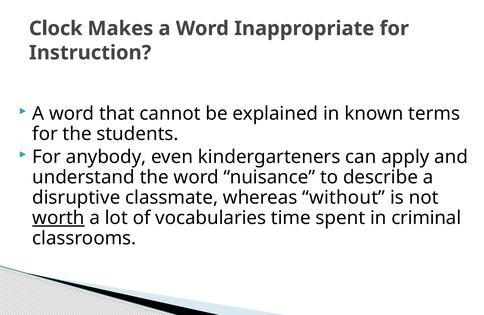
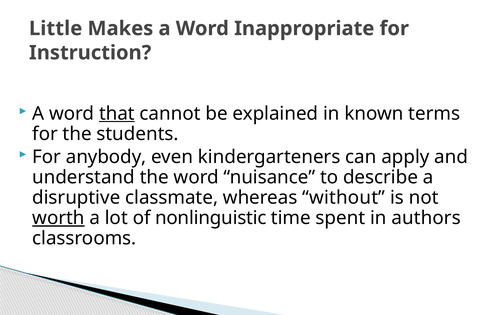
Clock: Clock -> Little
that underline: none -> present
vocabularies: vocabularies -> nonlinguistic
criminal: criminal -> authors
